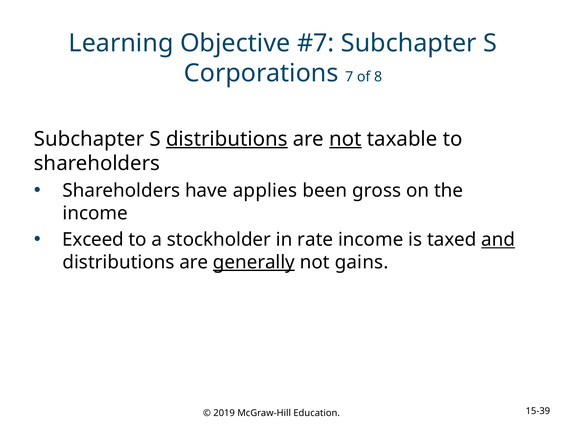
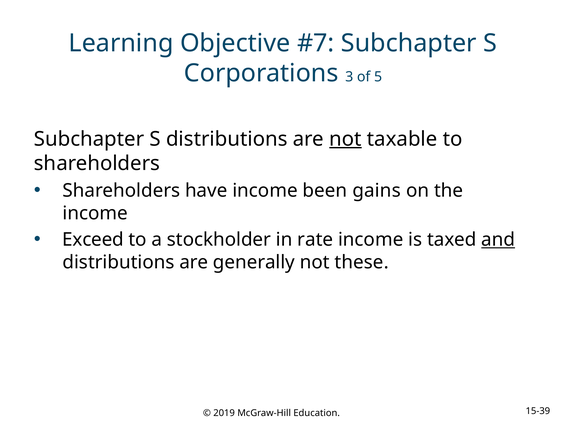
7: 7 -> 3
8: 8 -> 5
distributions at (227, 139) underline: present -> none
have applies: applies -> income
gross: gross -> gains
generally underline: present -> none
gains: gains -> these
